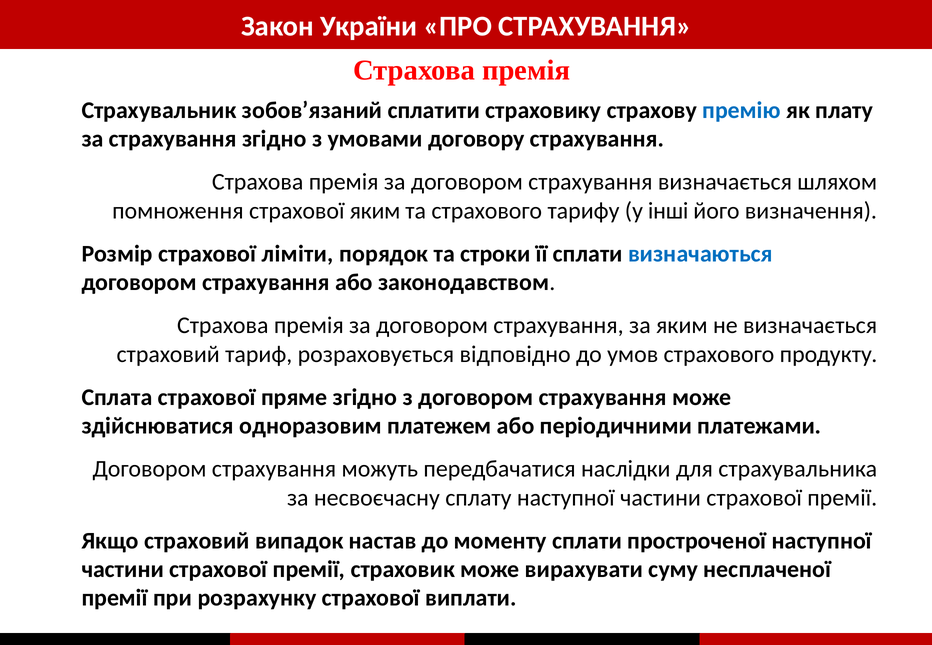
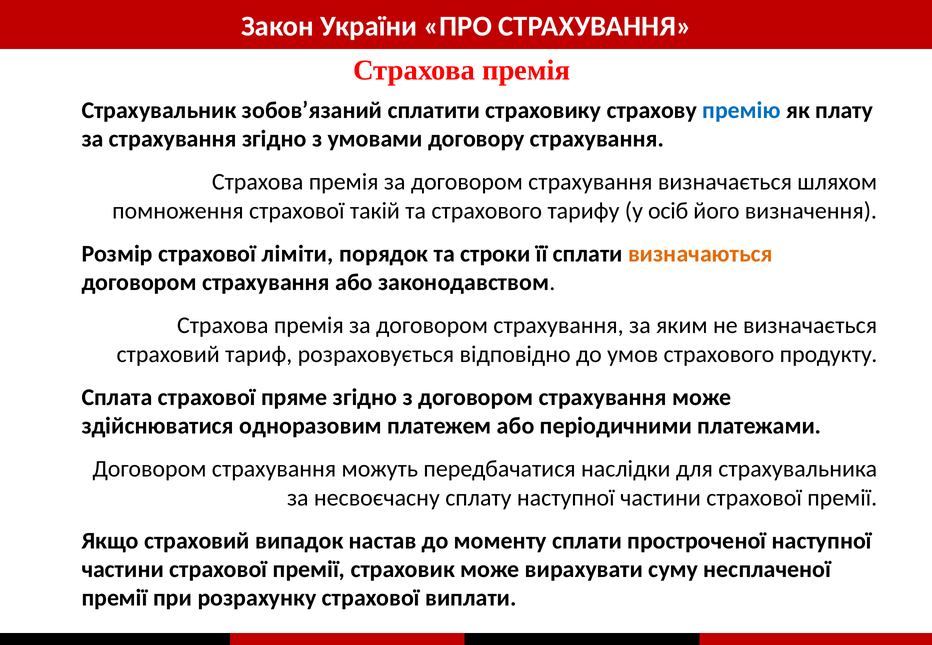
страхової яким: яким -> такій
інші: інші -> осіб
визначаються colour: blue -> orange
